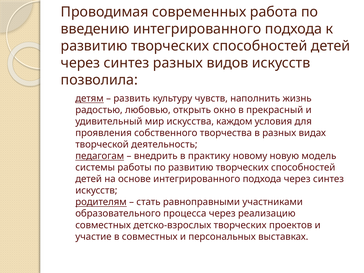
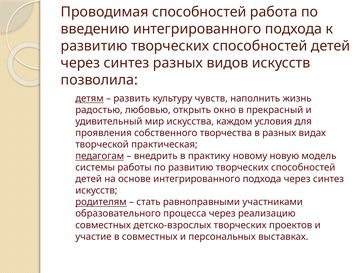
Проводимая современных: современных -> способностей
деятельность: деятельность -> практическая
